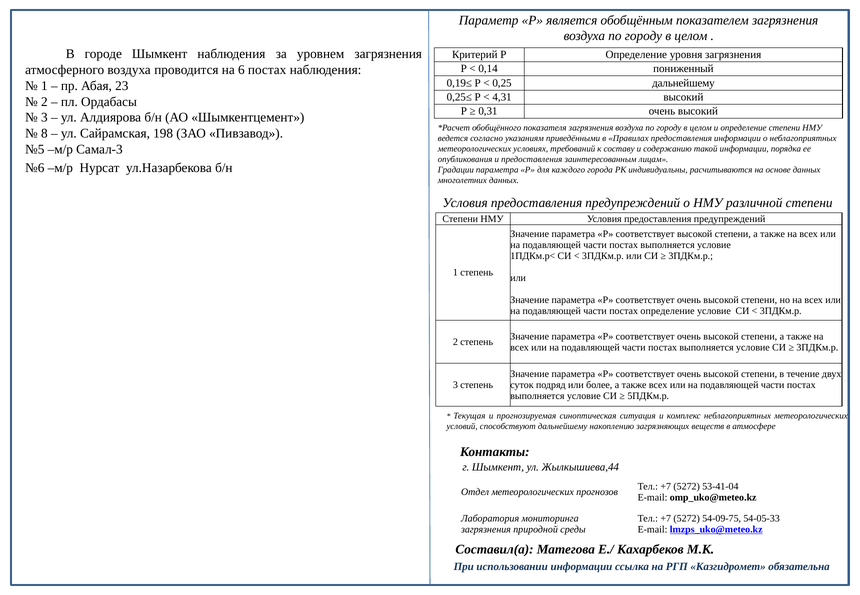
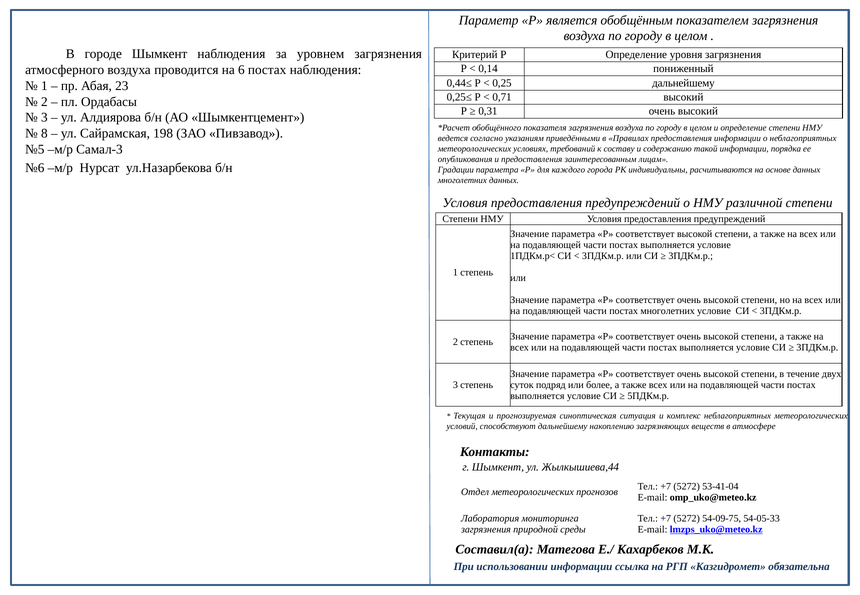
0,19≤: 0,19≤ -> 0,44≤
4,31: 4,31 -> 0,71
постах определение: определение -> многолетних
